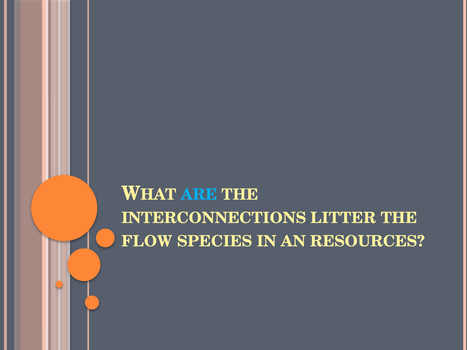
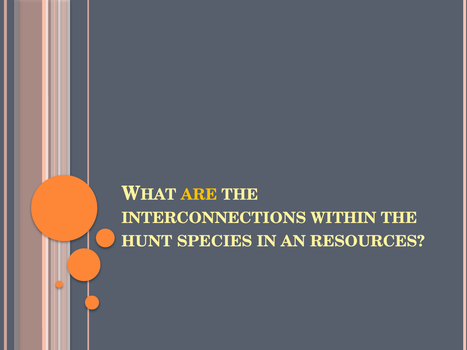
ARE colour: light blue -> yellow
LITTER: LITTER -> WITHIN
FLOW: FLOW -> HUNT
